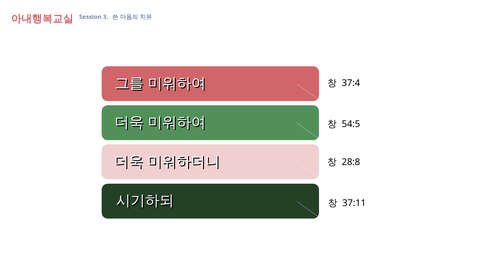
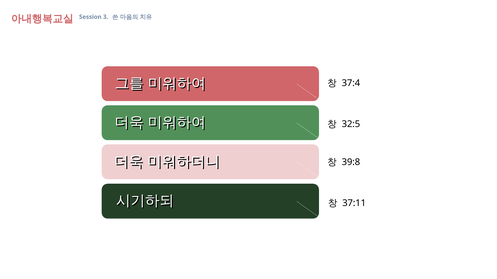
54:5: 54:5 -> 32:5
28:8: 28:8 -> 39:8
